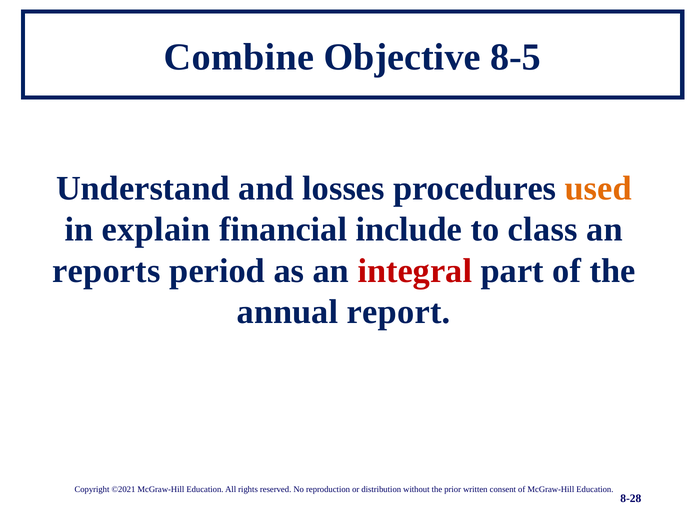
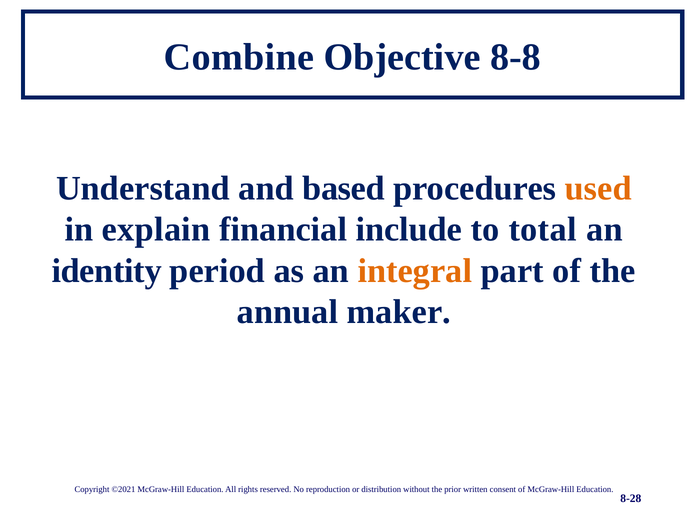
8-5: 8-5 -> 8-8
losses: losses -> based
class: class -> total
reports: reports -> identity
integral colour: red -> orange
report: report -> maker
